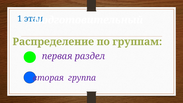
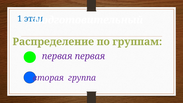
первая раздел: раздел -> первая
